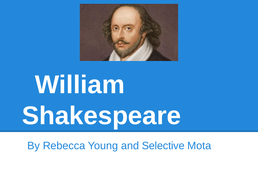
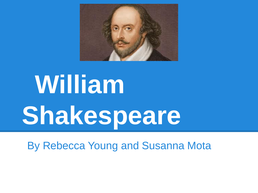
Selective: Selective -> Susanna
